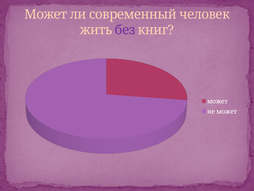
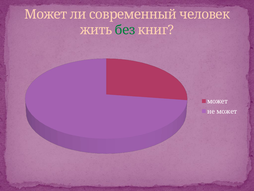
без colour: purple -> green
